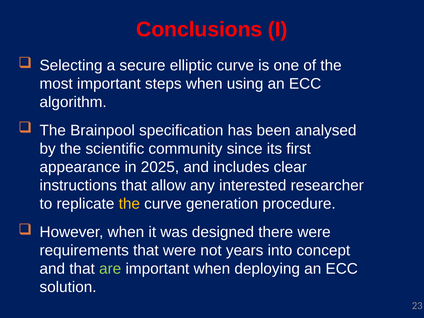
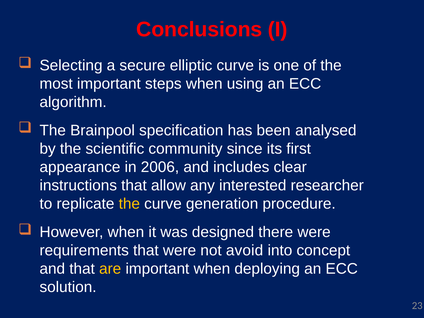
2025: 2025 -> 2006
years: years -> avoid
are colour: light green -> yellow
